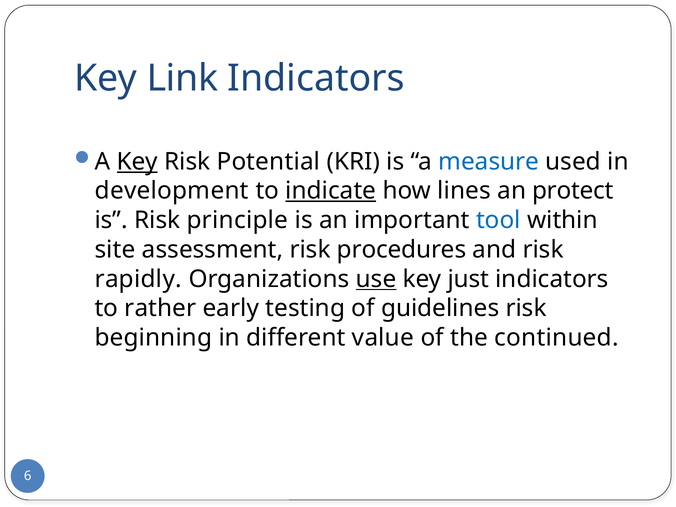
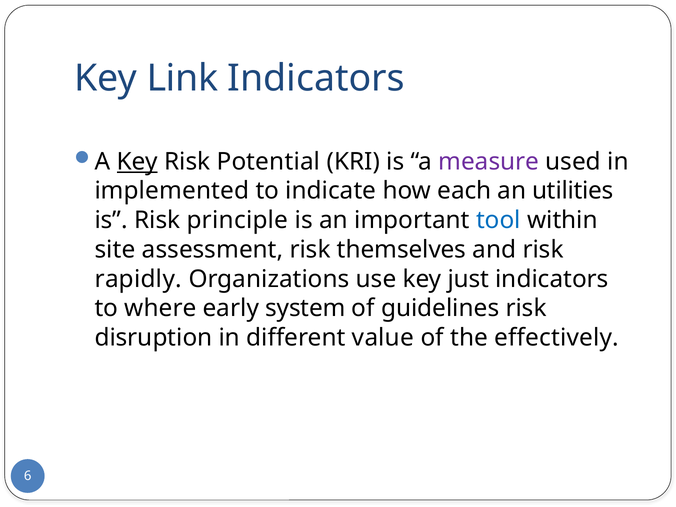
measure colour: blue -> purple
development: development -> implemented
indicate underline: present -> none
lines: lines -> each
protect: protect -> utilities
procedures: procedures -> themselves
use underline: present -> none
rather: rather -> where
testing: testing -> system
beginning: beginning -> disruption
continued: continued -> effectively
